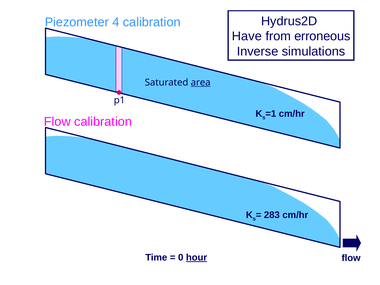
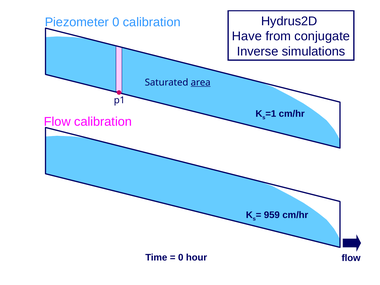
Piezometer 4: 4 -> 0
erroneous: erroneous -> conjugate
283: 283 -> 959
hour underline: present -> none
